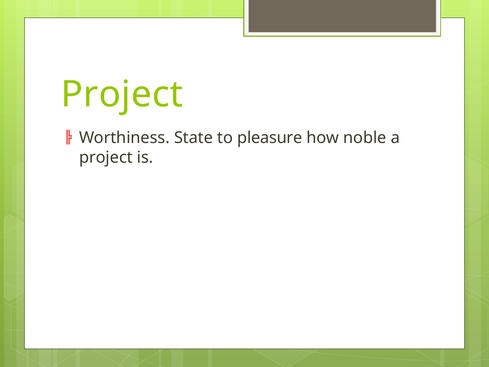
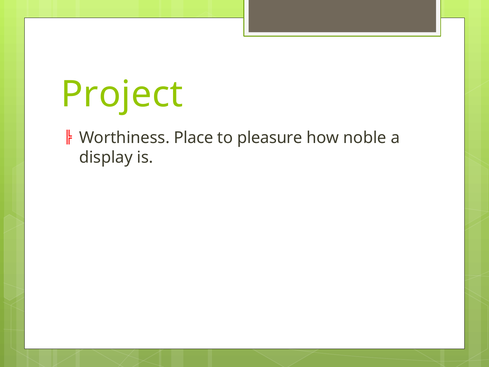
State: State -> Place
project at (106, 157): project -> display
